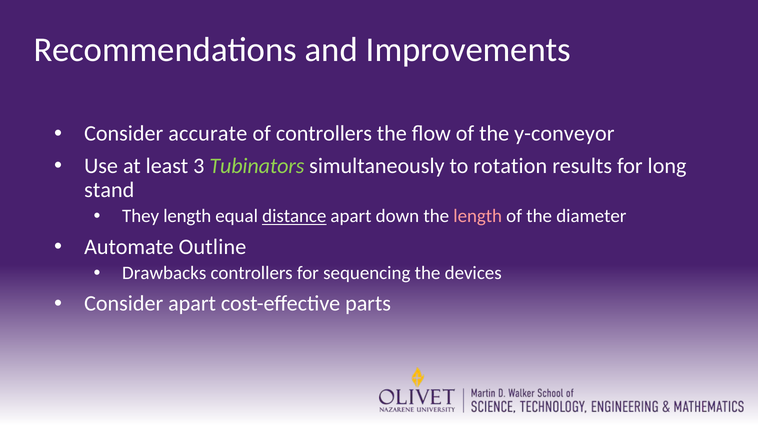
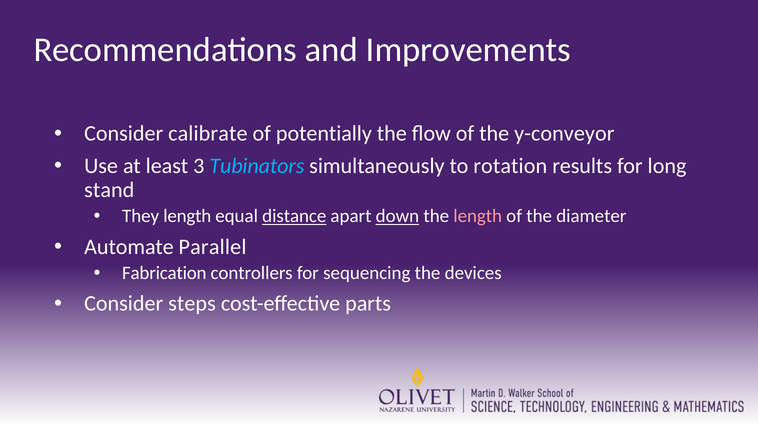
accurate: accurate -> calibrate
of controllers: controllers -> potentially
Tubinators colour: light green -> light blue
down underline: none -> present
Outline: Outline -> Parallel
Drawbacks: Drawbacks -> Fabrication
Consider apart: apart -> steps
